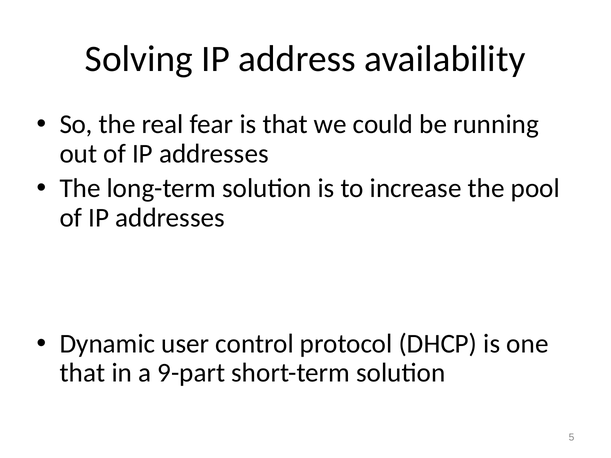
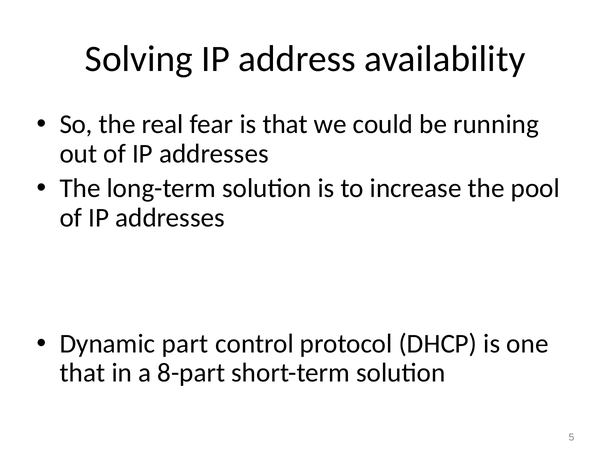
user: user -> part
9-part: 9-part -> 8-part
